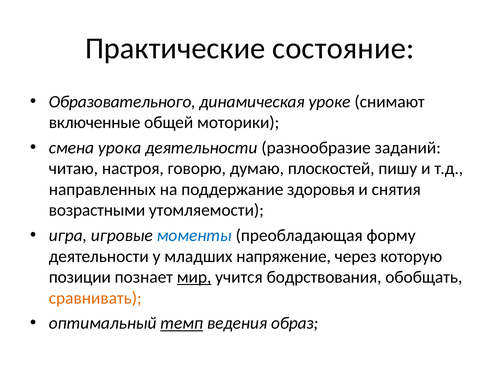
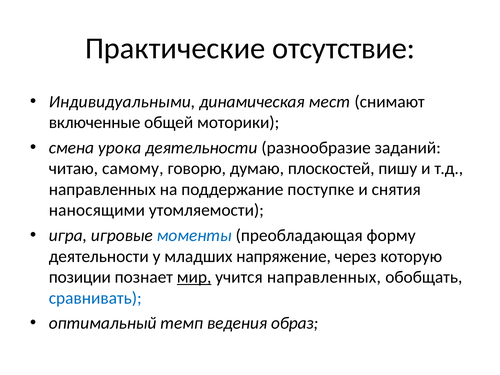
состояние: состояние -> отсутствие
Образовательного: Образовательного -> Индивидуальными
уроке: уроке -> мест
настроя: настроя -> самому
здоровья: здоровья -> поступке
возрастными: возрастными -> наносящими
учится бодрствования: бодрствования -> направленных
сравнивать colour: orange -> blue
темп underline: present -> none
